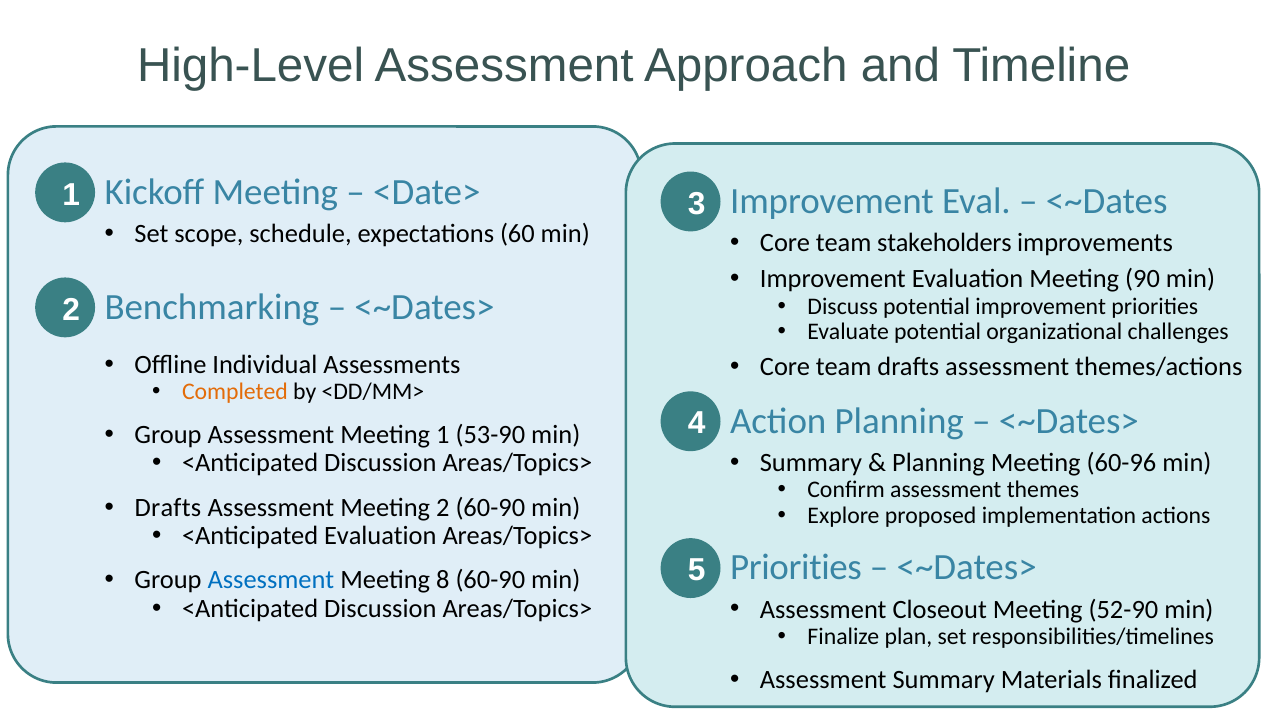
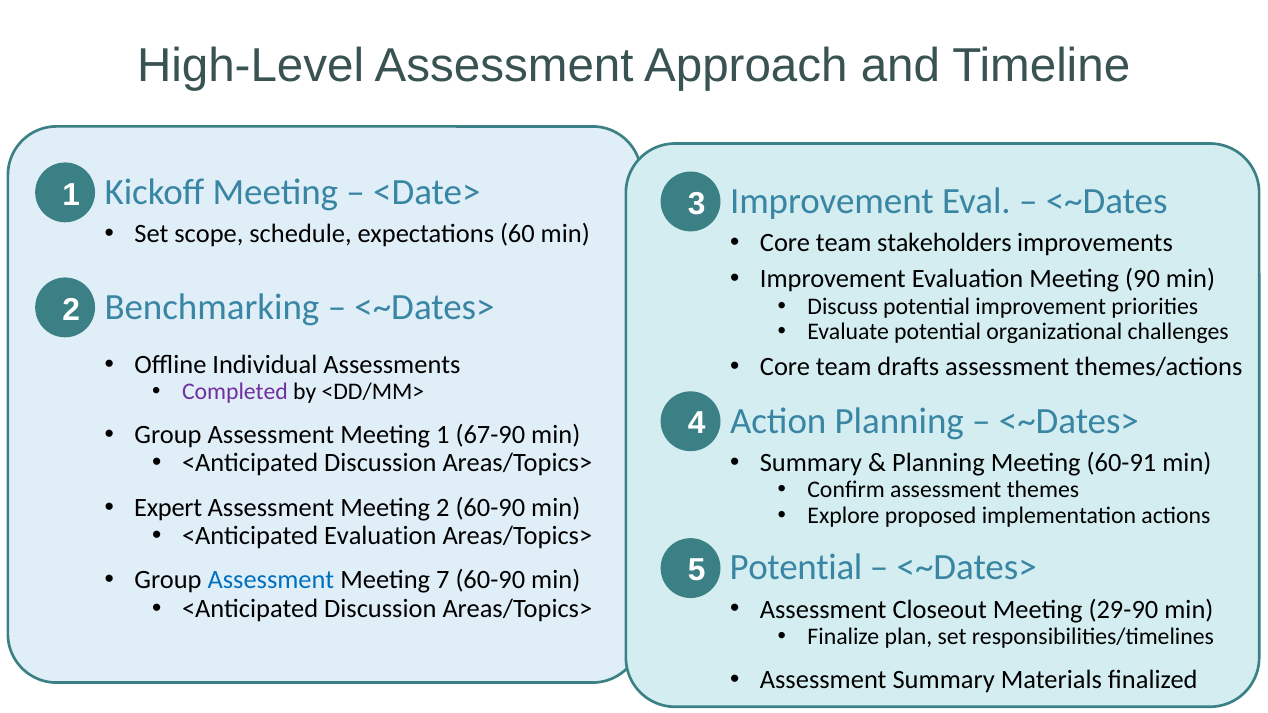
Completed colour: orange -> purple
53-90: 53-90 -> 67-90
60-96: 60-96 -> 60-91
Drafts at (168, 508): Drafts -> Expert
Priorities at (796, 568): Priorities -> Potential
8: 8 -> 7
52-90: 52-90 -> 29-90
